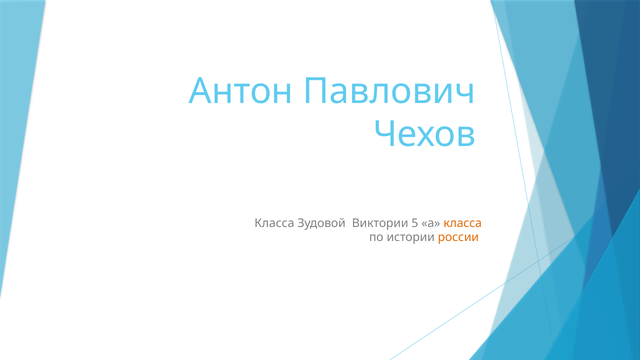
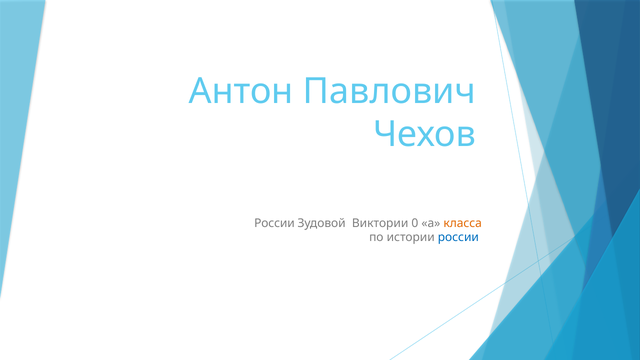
Класса at (274, 223): Класса -> России
5: 5 -> 0
россии at (458, 237) colour: orange -> blue
